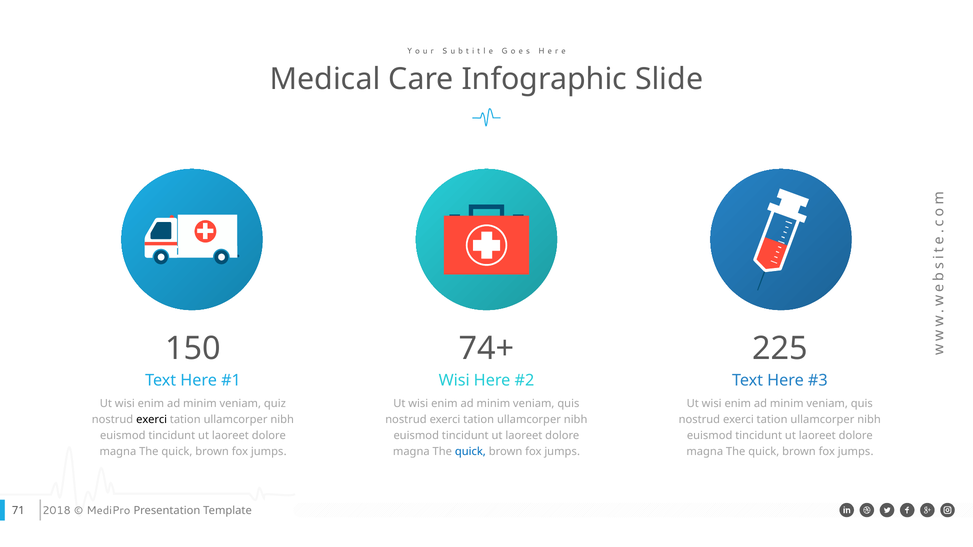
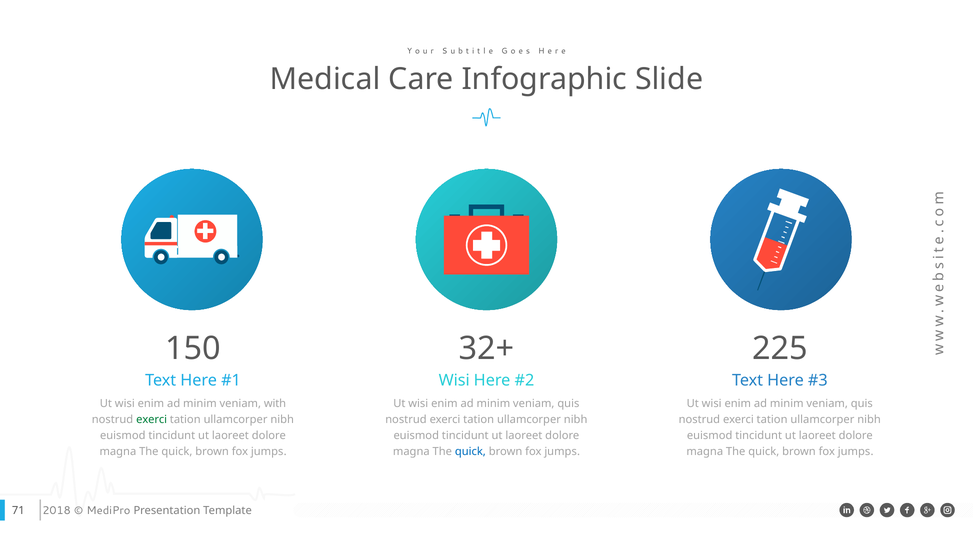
74+: 74+ -> 32+
quiz: quiz -> with
exerci at (152, 420) colour: black -> green
